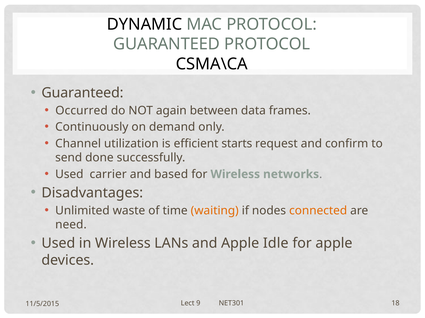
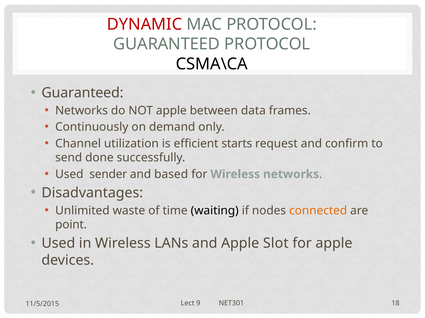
DYNAMIC colour: black -> red
Occurred at (82, 111): Occurred -> Networks
NOT again: again -> apple
carrier: carrier -> sender
waiting colour: orange -> black
need: need -> point
Idle: Idle -> Slot
